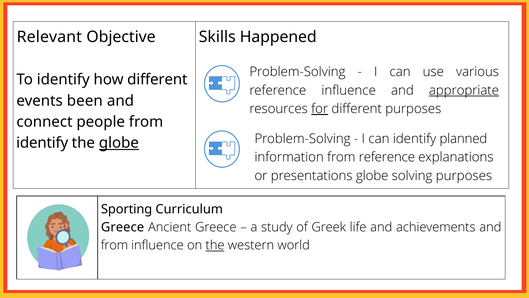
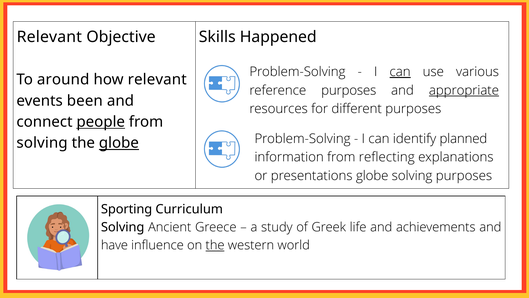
can at (400, 72) underline: none -> present
To identify: identify -> around
how different: different -> relevant
reference influence: influence -> purposes
for underline: present -> none
people underline: none -> present
identify at (42, 143): identify -> solving
from reference: reference -> reflecting
Greece at (123, 227): Greece -> Solving
from at (114, 245): from -> have
